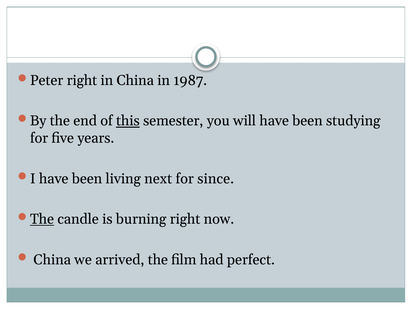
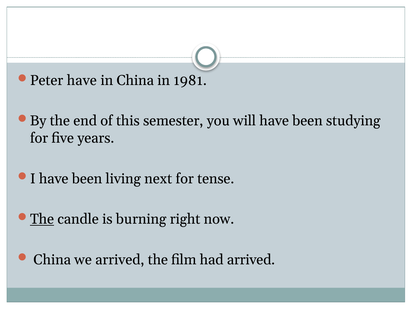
Peter right: right -> have
1987: 1987 -> 1981
this underline: present -> none
since: since -> tense
had perfect: perfect -> arrived
